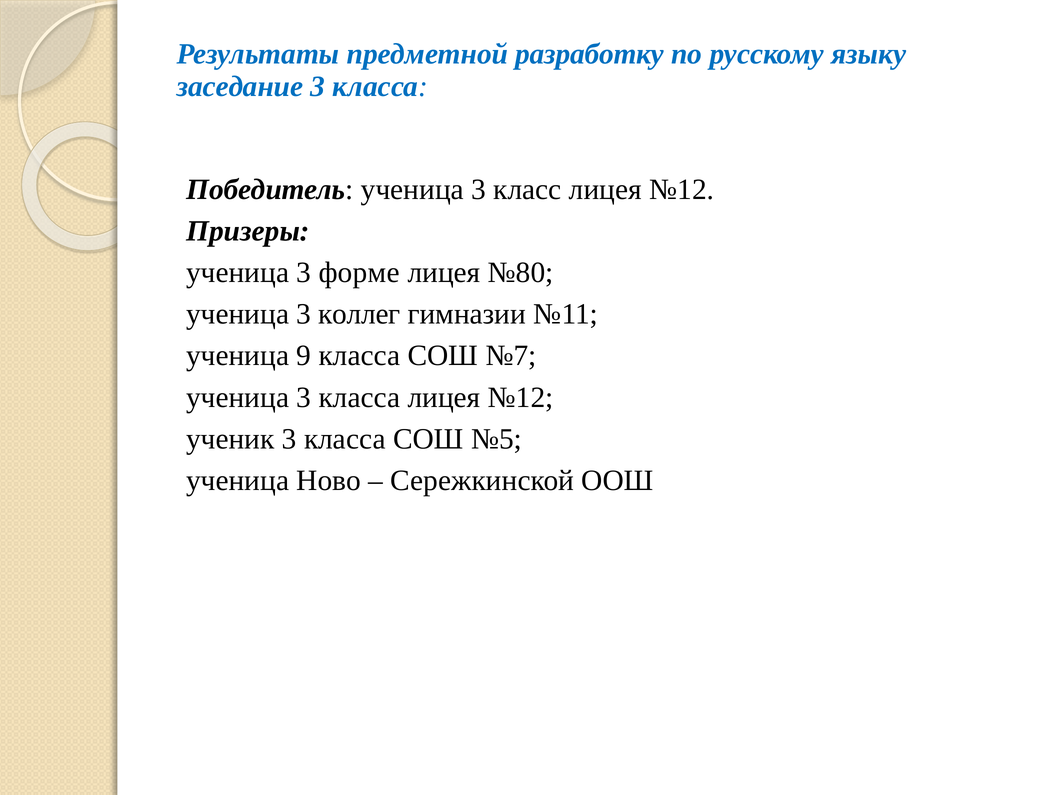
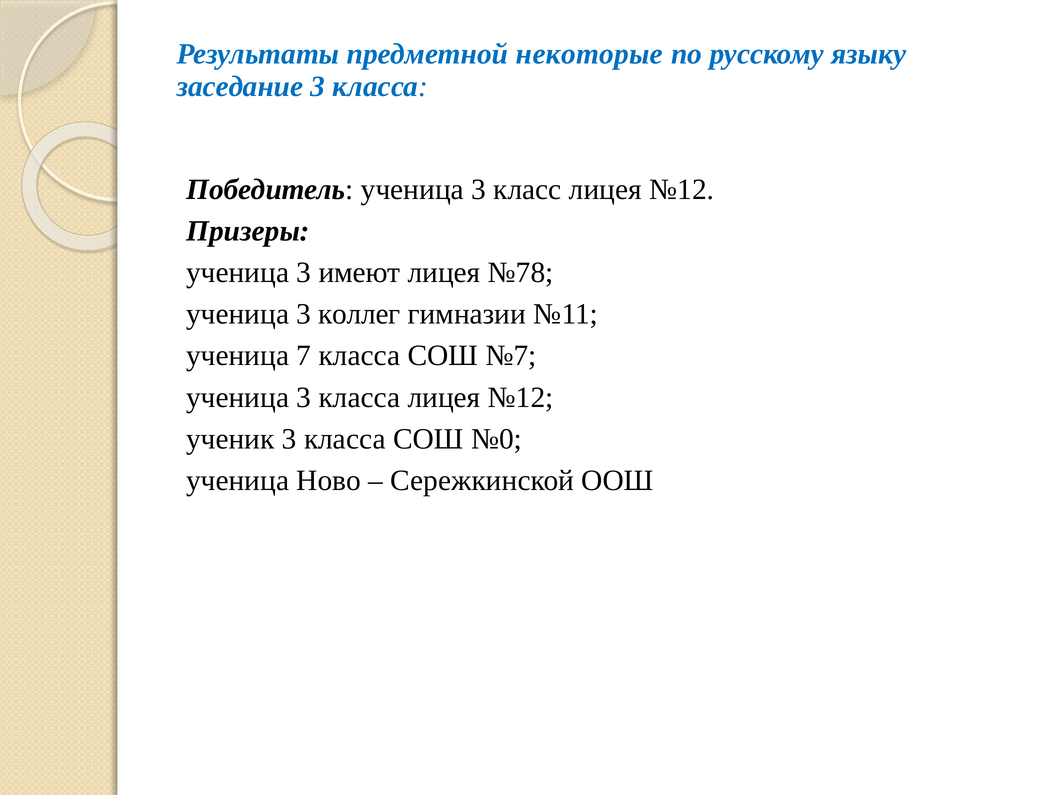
разработку: разработку -> некоторые
форме: форме -> имеют
№80: №80 -> №78
9: 9 -> 7
№5: №5 -> №0
